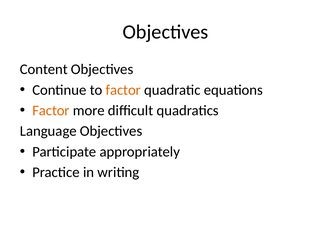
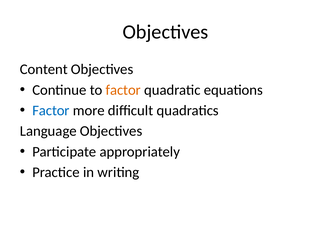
Factor at (51, 111) colour: orange -> blue
